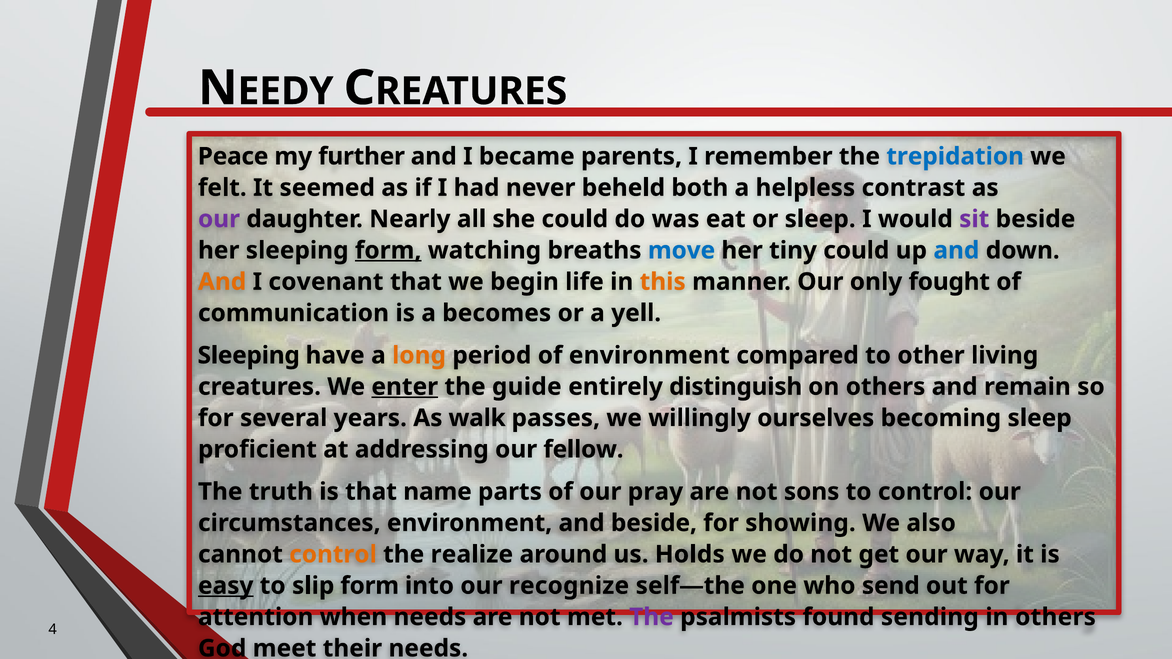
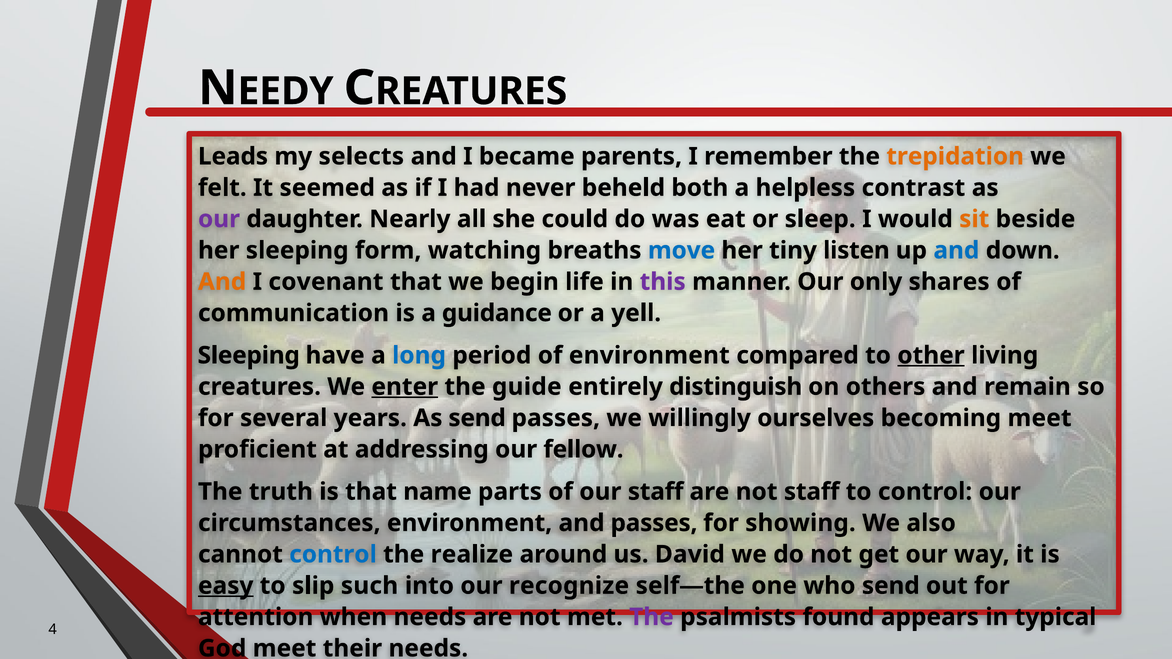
Peace: Peace -> Leads
further: further -> selects
trepidation colour: blue -> orange
sit colour: purple -> orange
form at (388, 251) underline: present -> none
tiny could: could -> listen
this colour: orange -> purple
fought: fought -> shares
becomes: becomes -> guidance
long colour: orange -> blue
other underline: none -> present
As walk: walk -> send
becoming sleep: sleep -> meet
our pray: pray -> staff
not sons: sons -> staff
and beside: beside -> passes
control at (333, 555) colour: orange -> blue
Holds: Holds -> David
slip form: form -> such
sending: sending -> appears
in others: others -> typical
